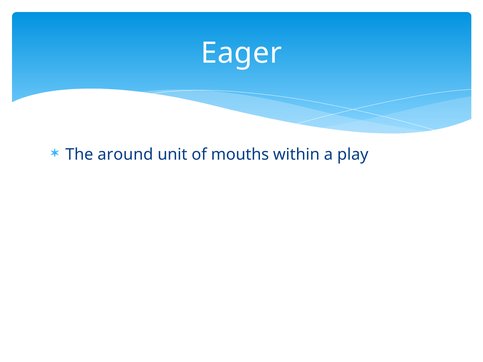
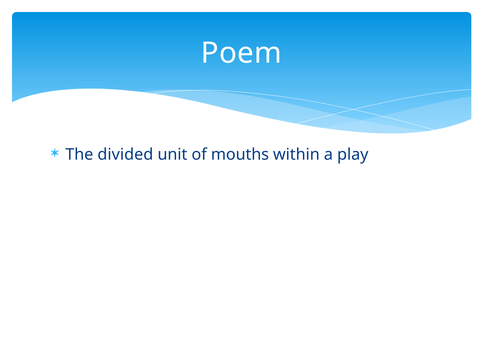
Eager: Eager -> Poem
around: around -> divided
